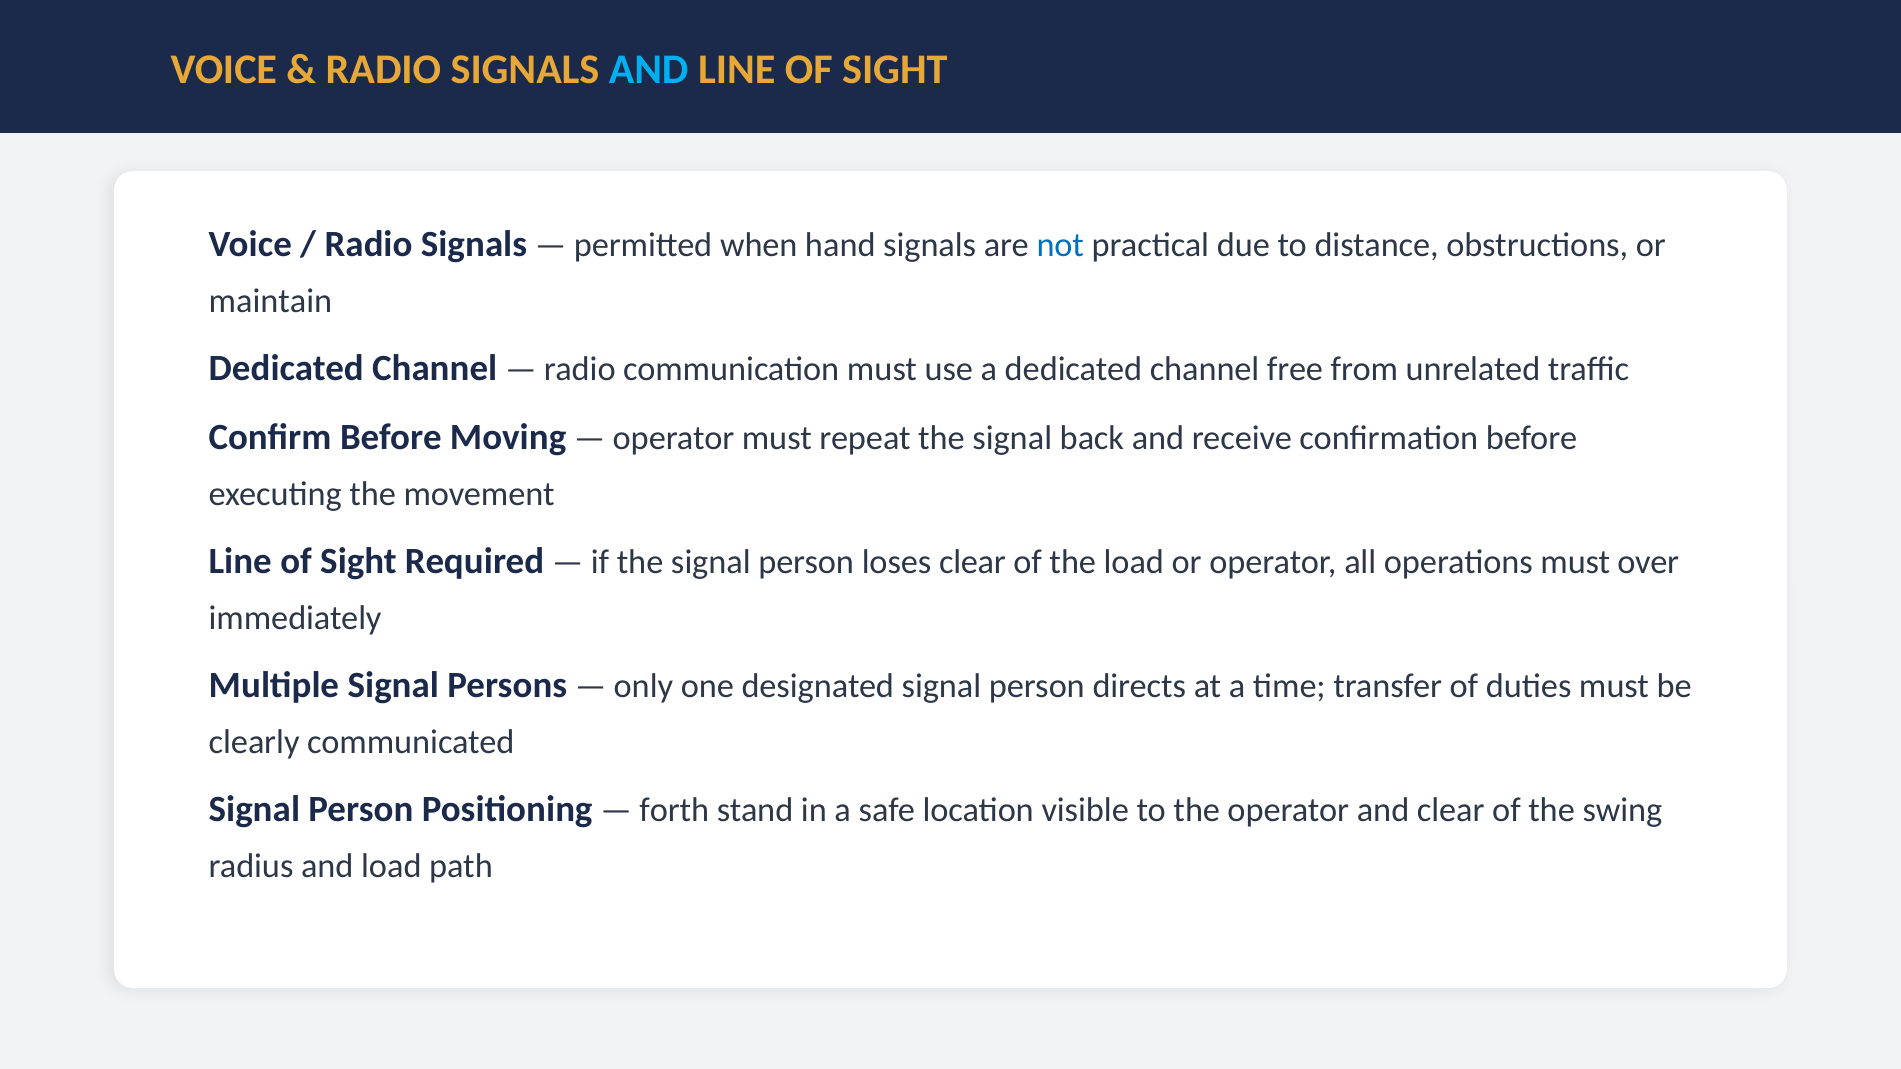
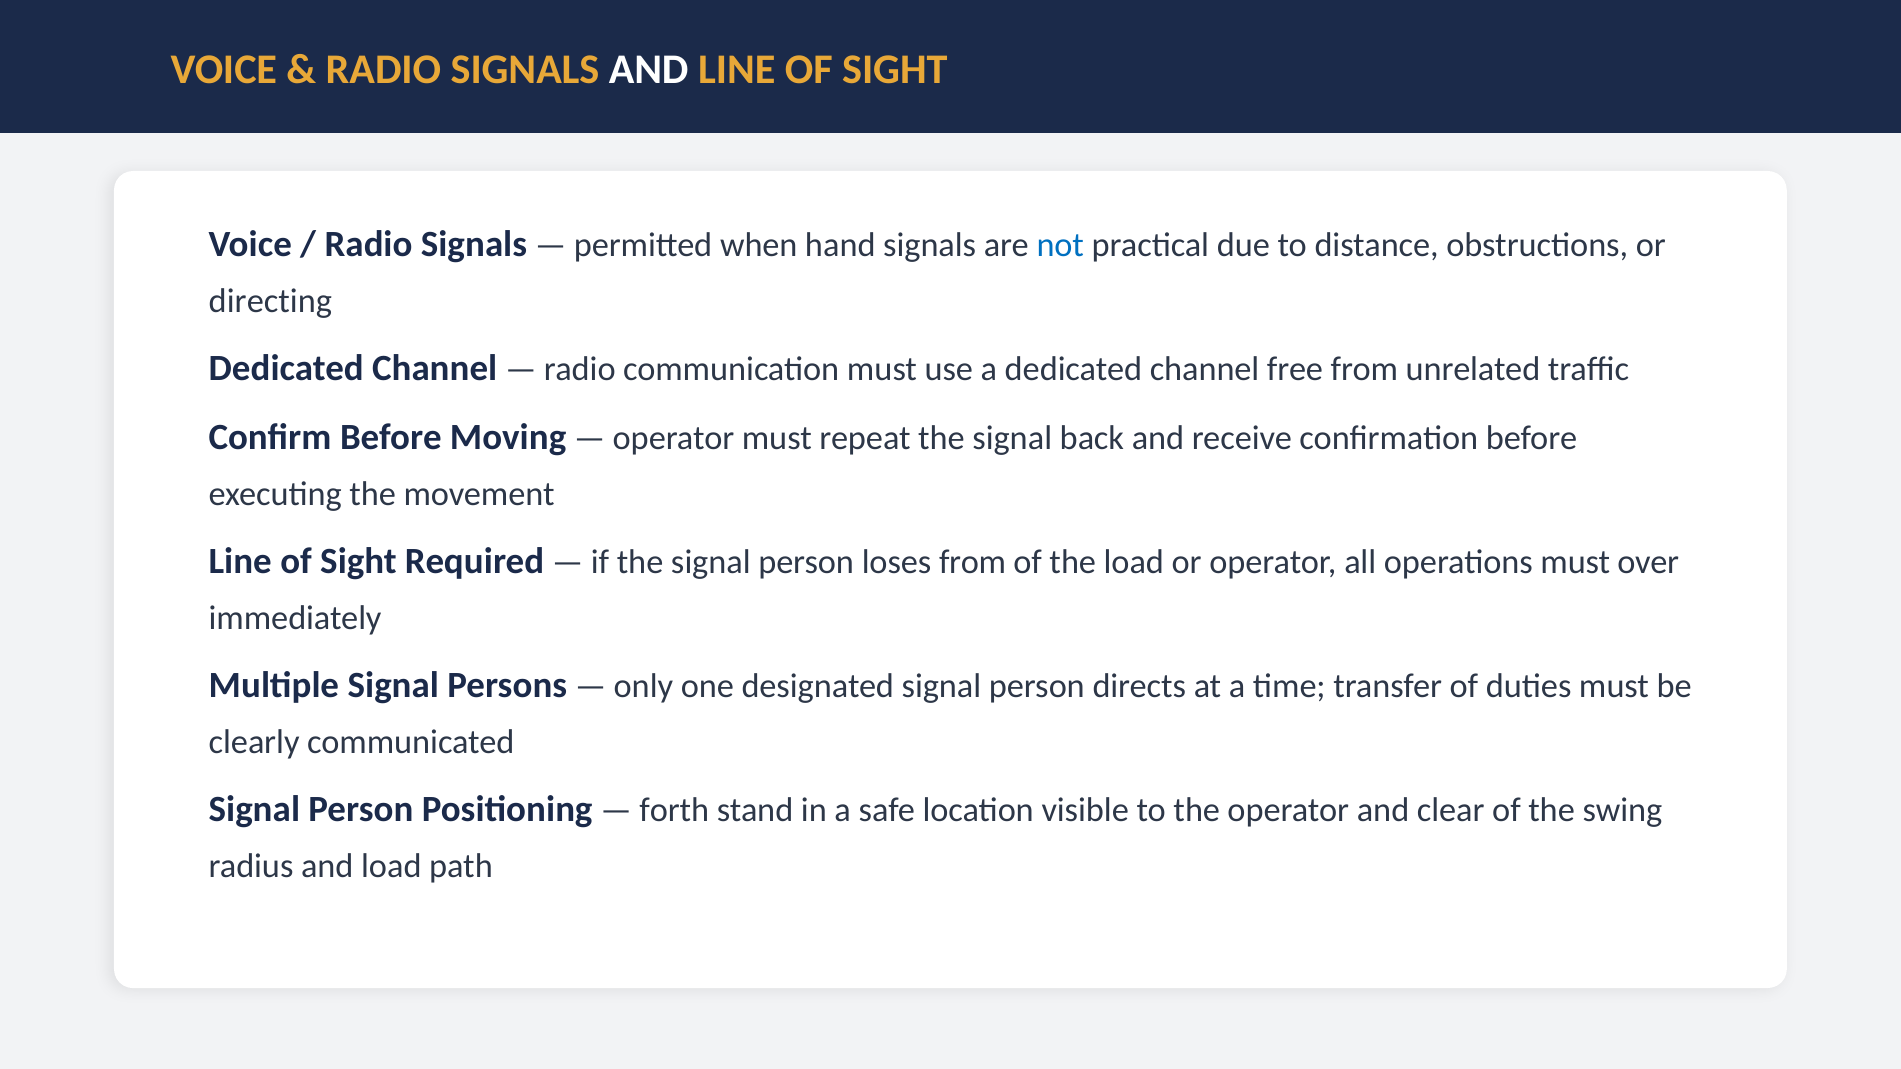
AND at (649, 69) colour: light blue -> white
maintain: maintain -> directing
loses clear: clear -> from
